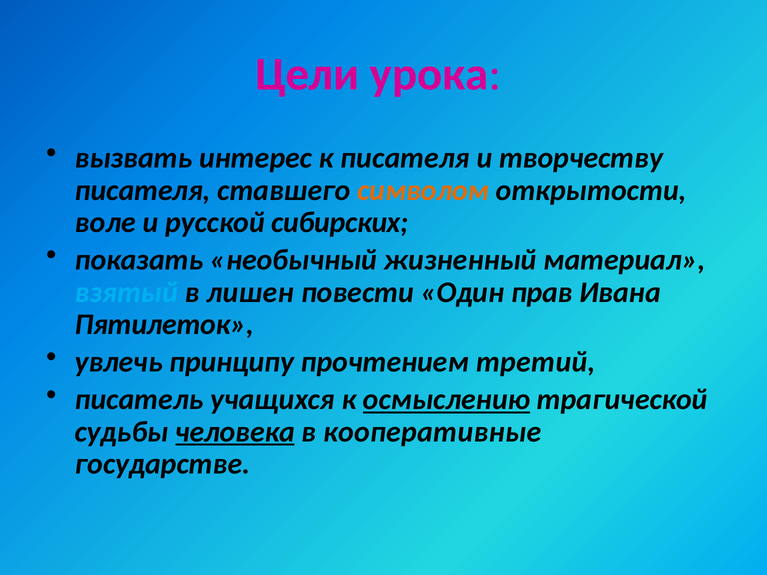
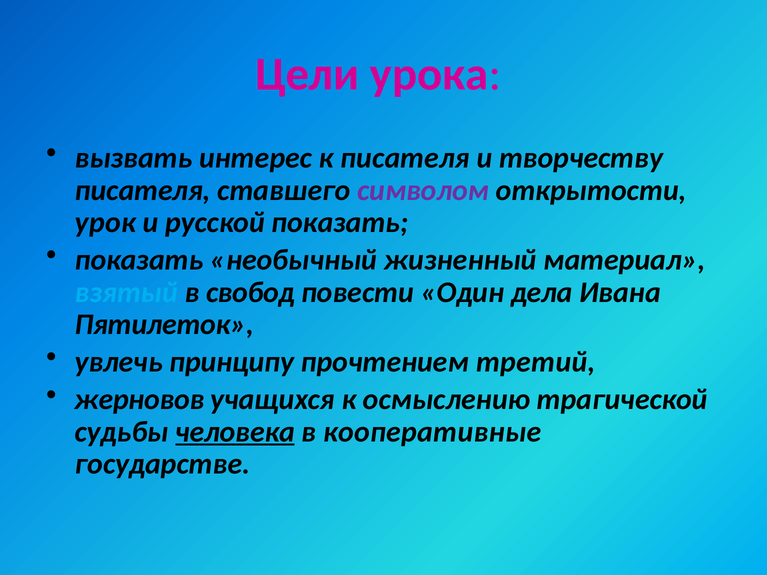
символом colour: orange -> purple
воле: воле -> урок
русской сибирских: сибирских -> показать
лишен: лишен -> свобод
прав: прав -> дела
писатель: писатель -> жерновов
осмыслению underline: present -> none
